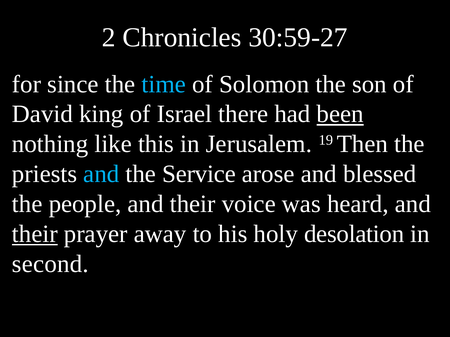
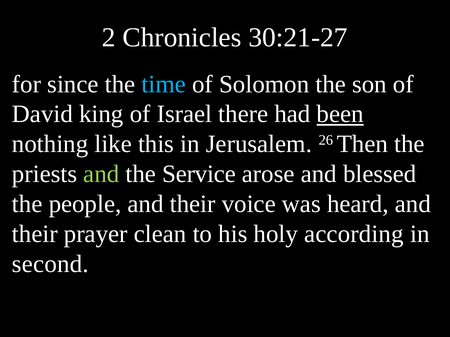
30:59-27: 30:59-27 -> 30:21-27
19: 19 -> 26
and at (101, 174) colour: light blue -> light green
their at (35, 234) underline: present -> none
away: away -> clean
desolation: desolation -> according
